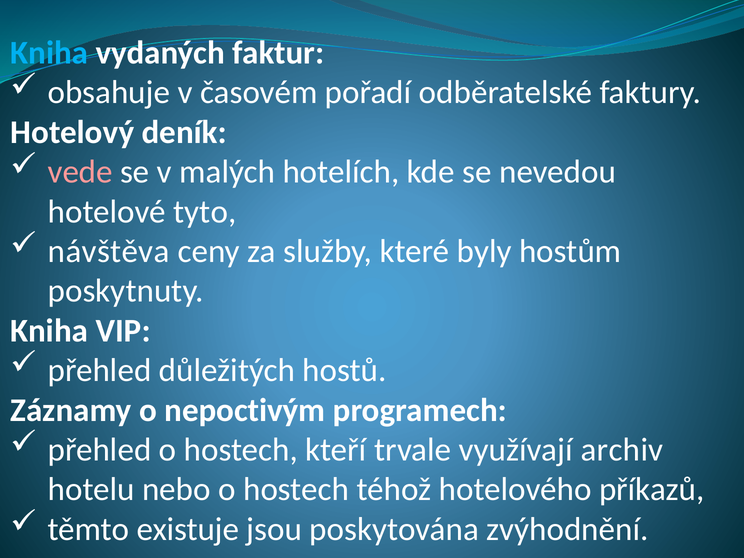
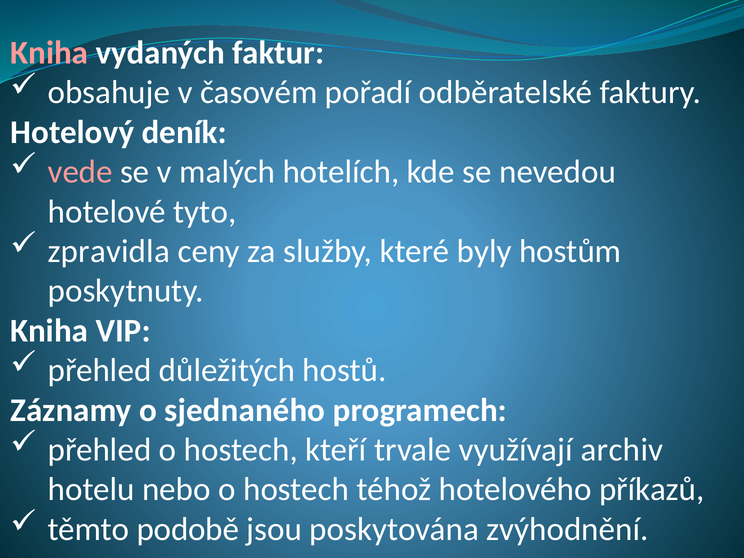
Kniha at (49, 53) colour: light blue -> pink
návštěva: návštěva -> zpravidla
nepoctivým: nepoctivým -> sjednaného
existuje: existuje -> podobě
